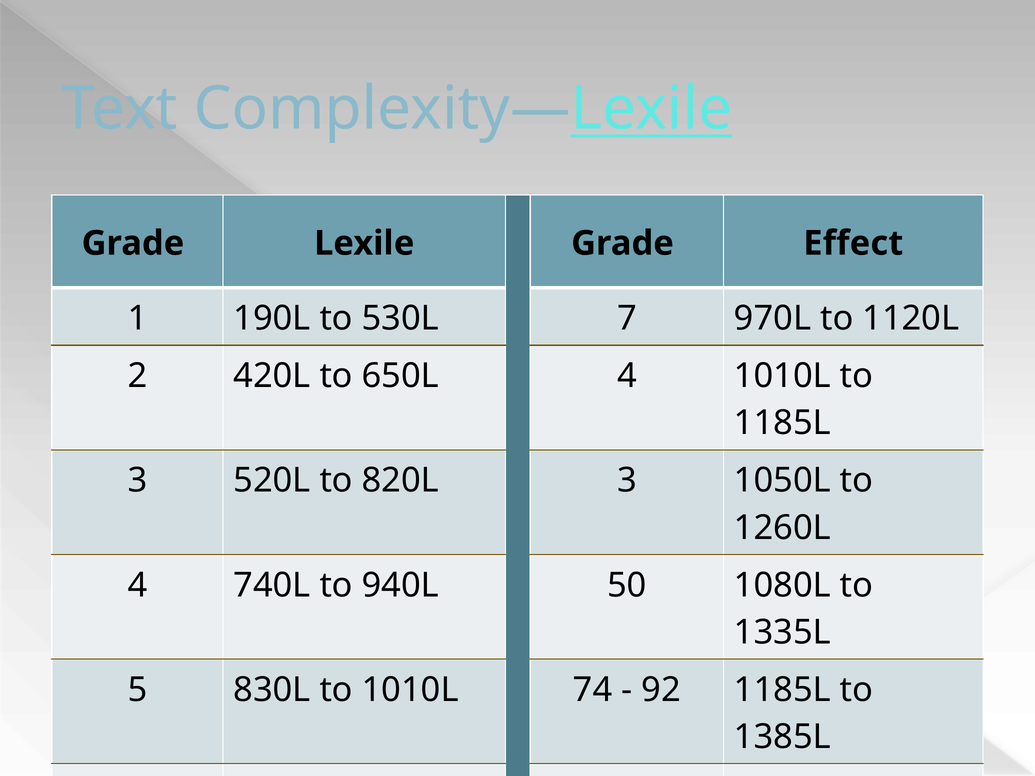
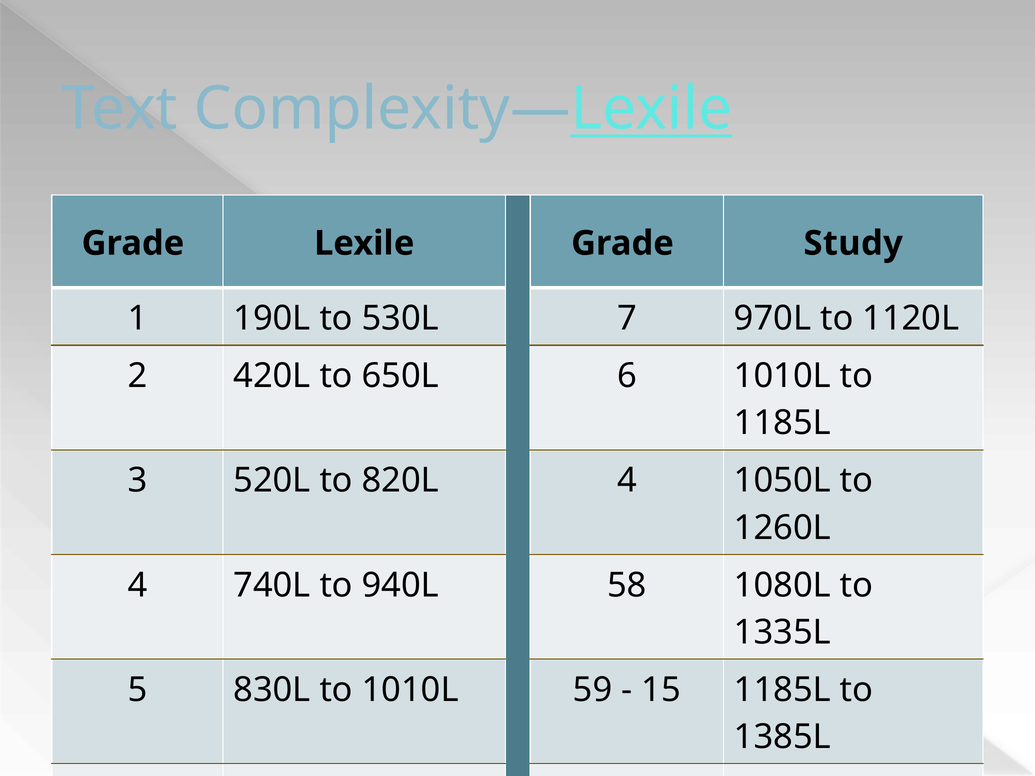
Effect: Effect -> Study
650L 4: 4 -> 6
820L 3: 3 -> 4
50: 50 -> 58
74: 74 -> 59
92: 92 -> 15
